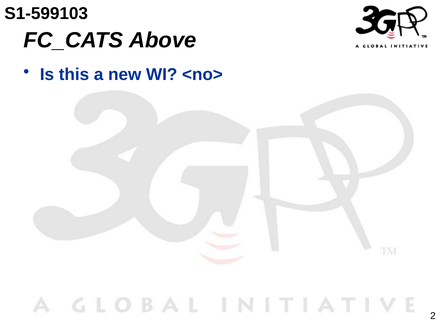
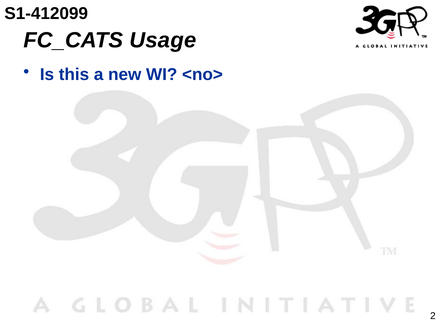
S1-599103: S1-599103 -> S1-412099
Above: Above -> Usage
